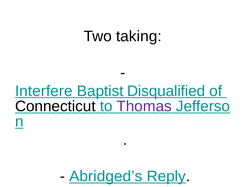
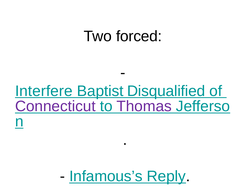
taking: taking -> forced
Connecticut colour: black -> purple
Abridged’s: Abridged’s -> Infamous’s
